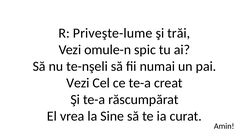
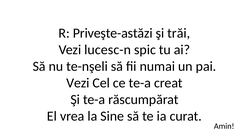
Priveşte-lume: Priveşte-lume -> Priveşte-astăzi
omule-n: omule-n -> lucesc-n
